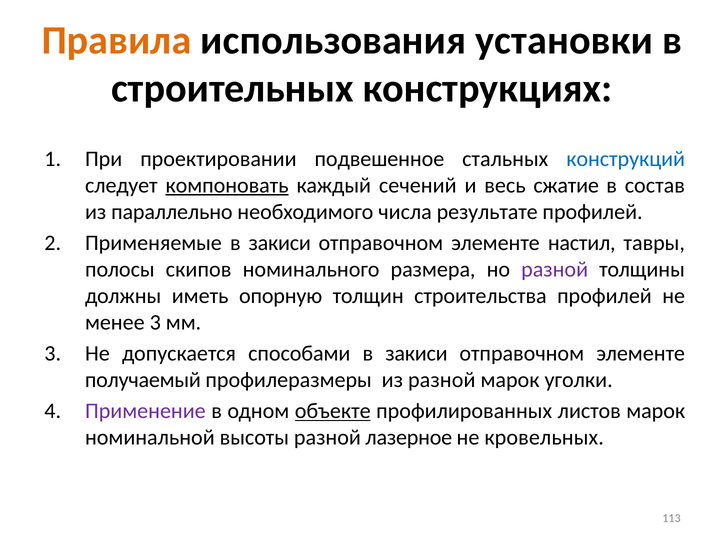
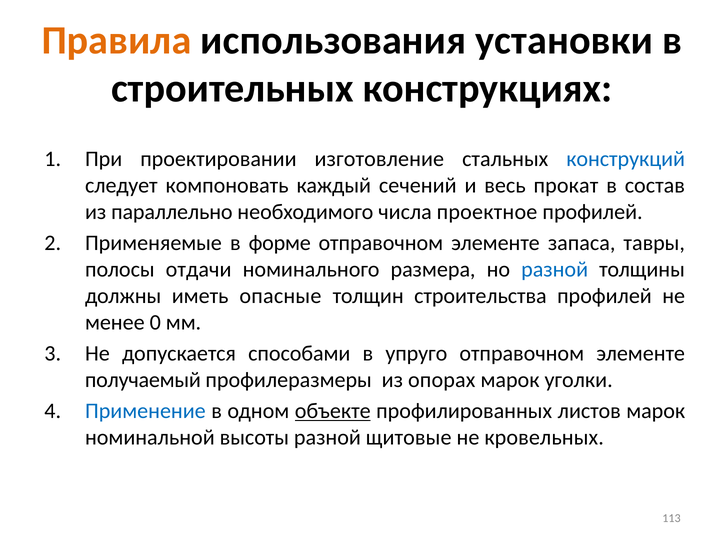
подвешенное: подвешенное -> изготовление
компоновать underline: present -> none
сжатие: сжатие -> прокат
результате: результате -> проектное
Применяемые в закиси: закиси -> форме
настил: настил -> запаса
скипов: скипов -> отдачи
разной at (555, 269) colour: purple -> blue
опорную: опорную -> опасные
менее 3: 3 -> 0
закиси at (416, 353): закиси -> упруго
из разной: разной -> опорах
Применение colour: purple -> blue
лазерное: лазерное -> щитовые
